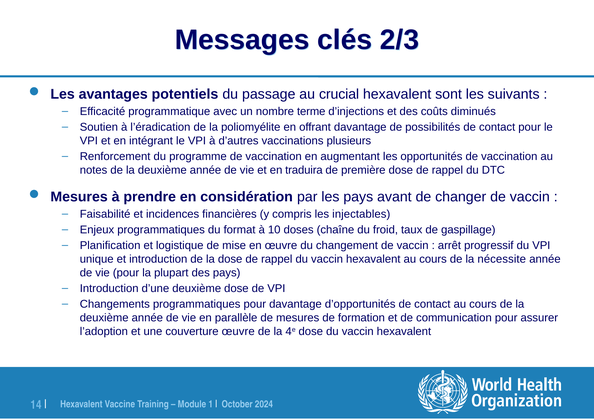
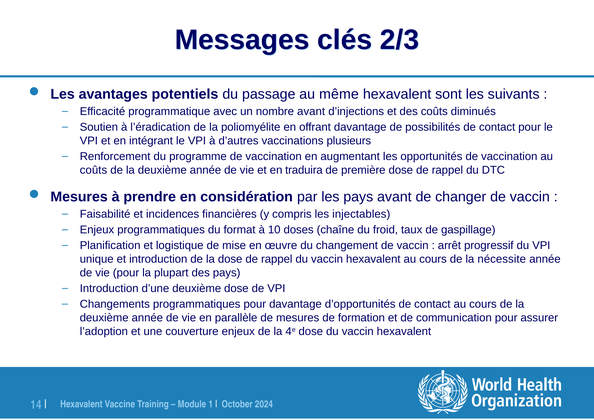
crucial: crucial -> même
nombre terme: terme -> avant
notes at (94, 170): notes -> coûts
couverture œuvre: œuvre -> enjeux
